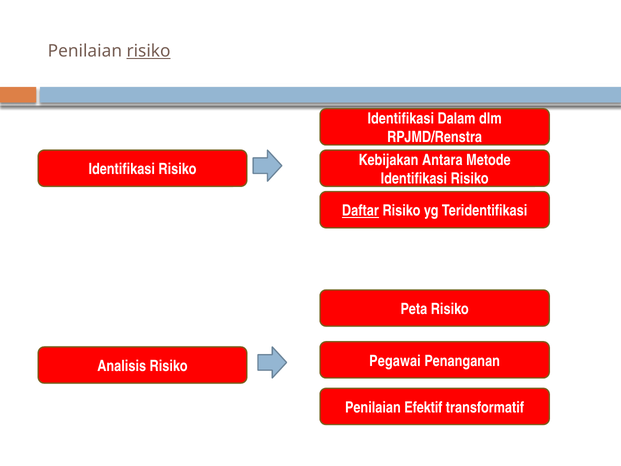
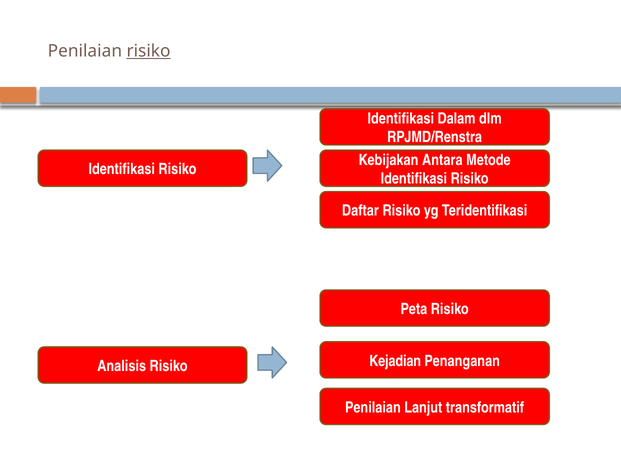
Daftar underline: present -> none
Pegawai: Pegawai -> Kejadian
Efektif: Efektif -> Lanjut
